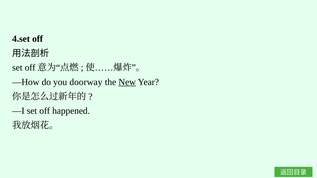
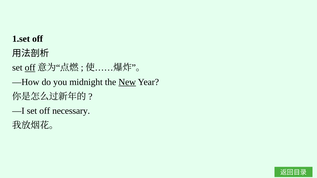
4.set: 4.set -> 1.set
off at (30, 68) underline: none -> present
doorway: doorway -> midnight
happened: happened -> necessary
